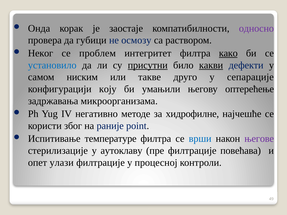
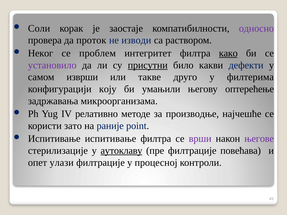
Онда: Онда -> Соли
губици: губици -> проток
осмозу: осмозу -> изводи
установило colour: blue -> purple
какви underline: present -> none
ниским: ниским -> изврши
сепарације: сепарације -> филтерима
негативно: негативно -> релативно
хидрофилне: хидрофилне -> производње
због: због -> зато
Испитивање температуре: температуре -> испитивање
врши colour: blue -> purple
аутоклаву underline: none -> present
